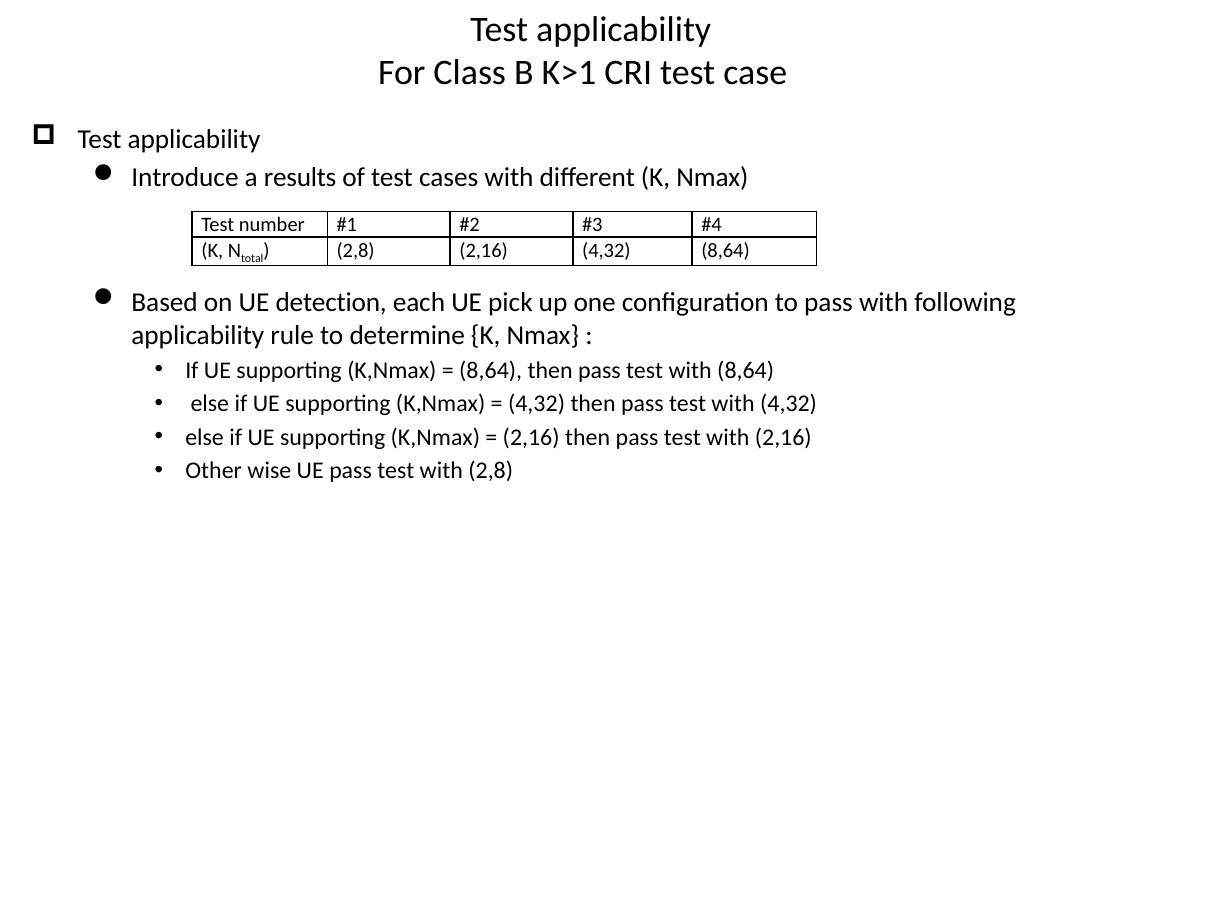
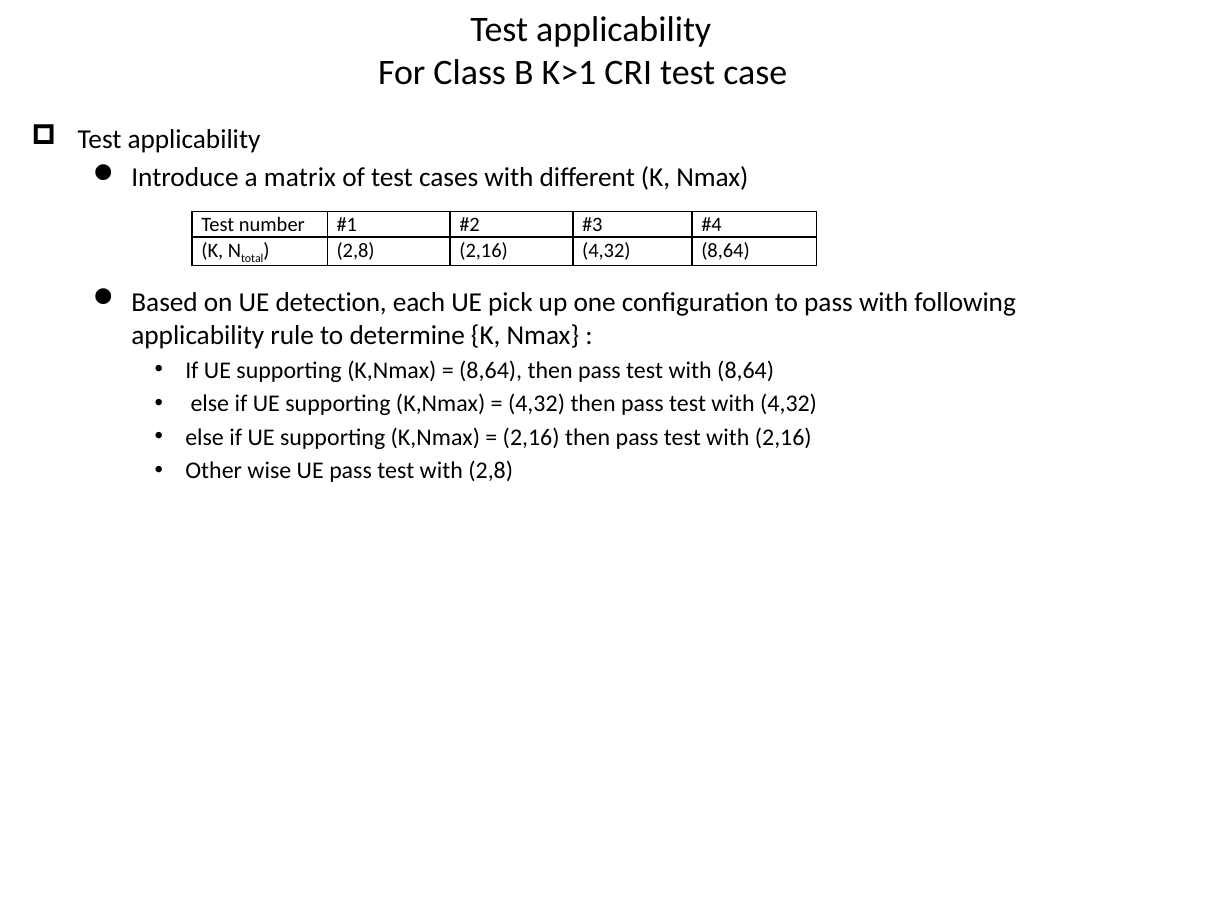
results: results -> matrix
